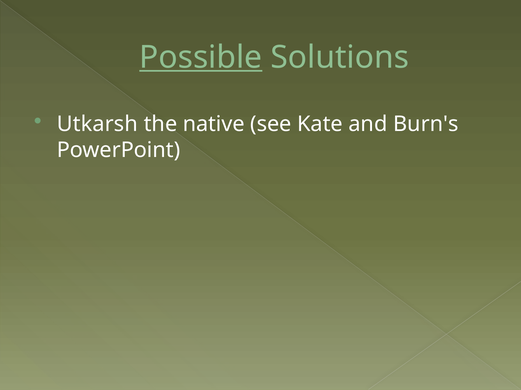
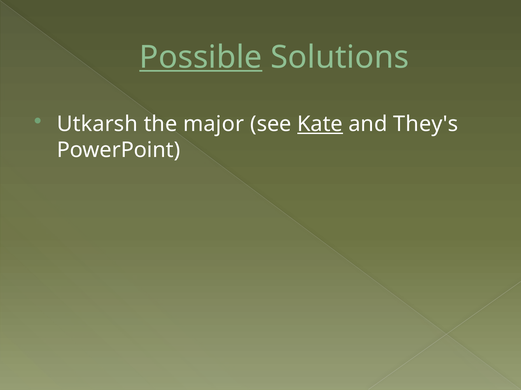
native: native -> major
Kate underline: none -> present
Burn's: Burn's -> They's
